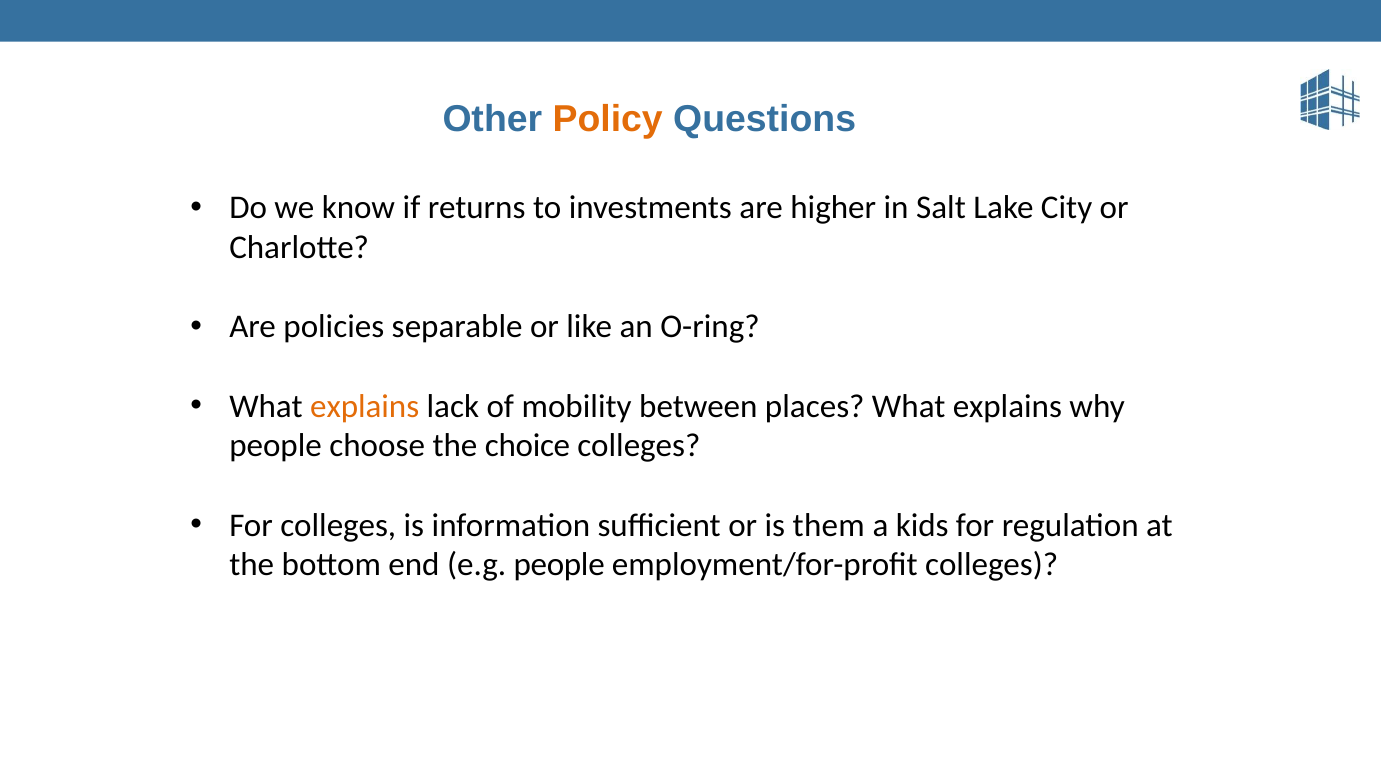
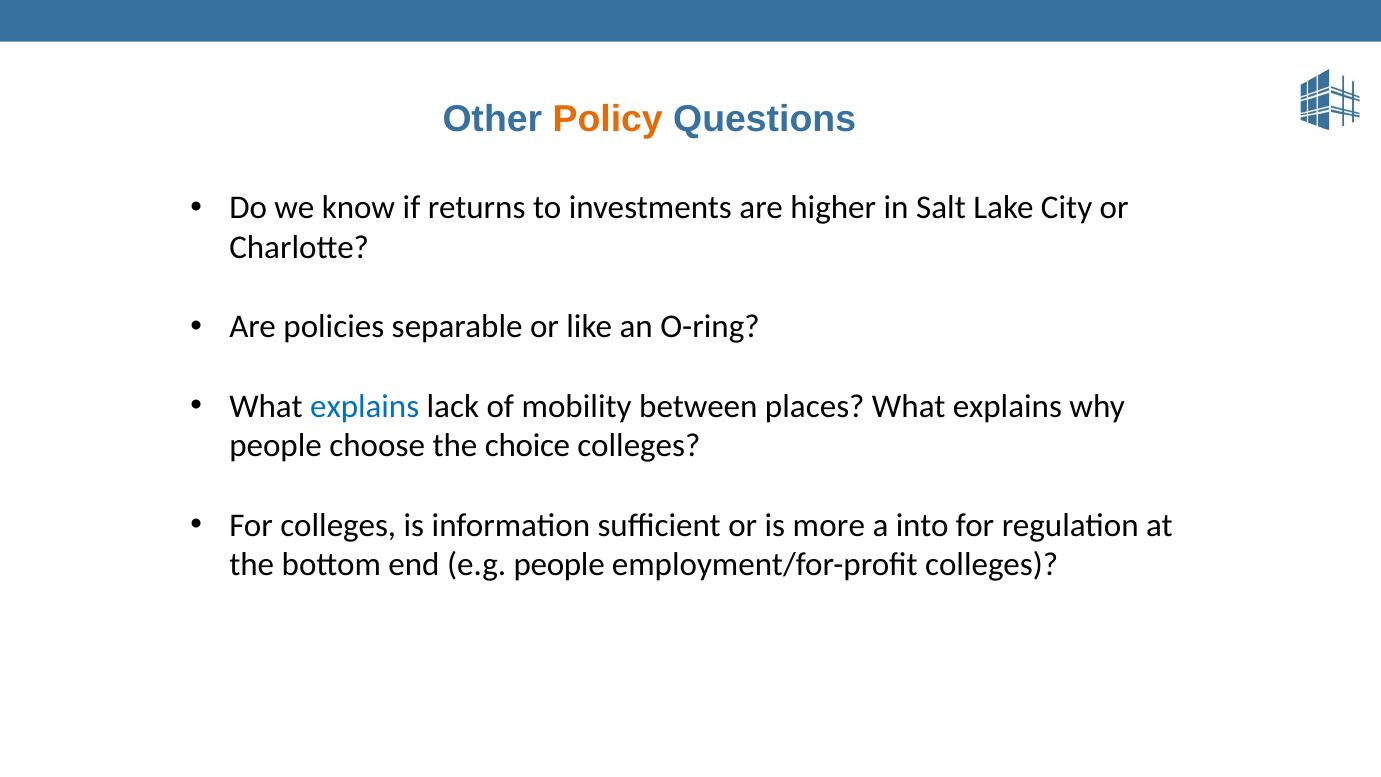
explains at (365, 406) colour: orange -> blue
them: them -> more
kids: kids -> into
